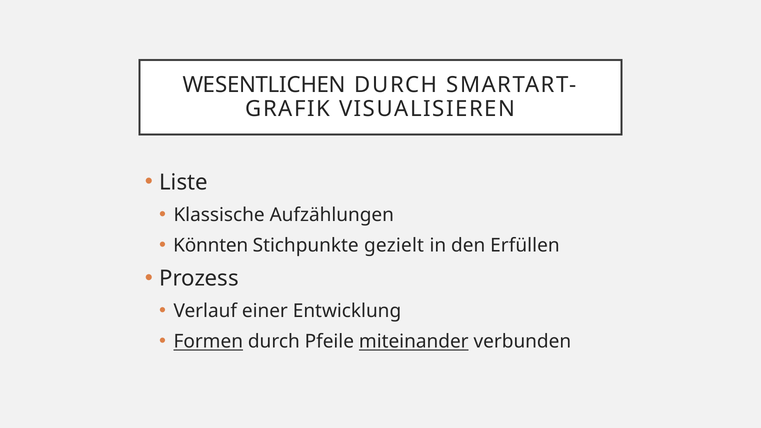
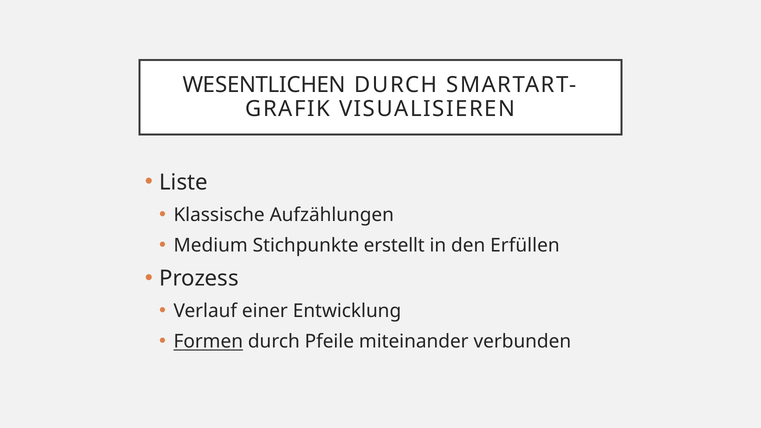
Könnten: Könnten -> Medium
gezielt: gezielt -> erstellt
miteinander underline: present -> none
